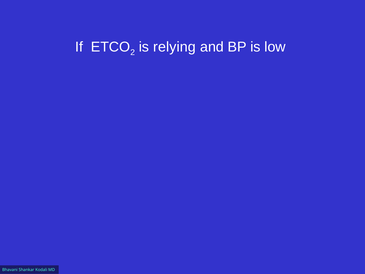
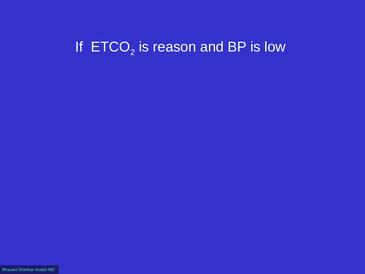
relying: relying -> reason
